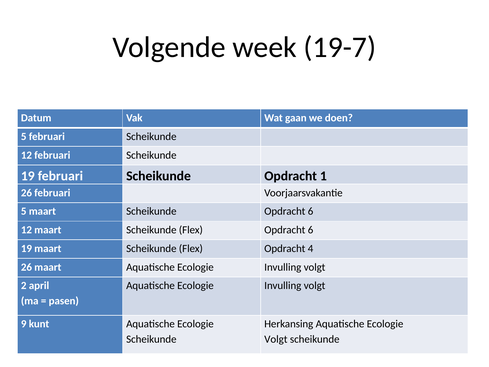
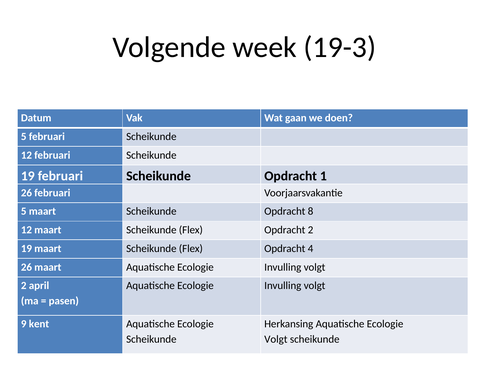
19-7: 19-7 -> 19-3
Scheikunde Opdracht 6: 6 -> 8
Flex Opdracht 6: 6 -> 2
kunt: kunt -> kent
